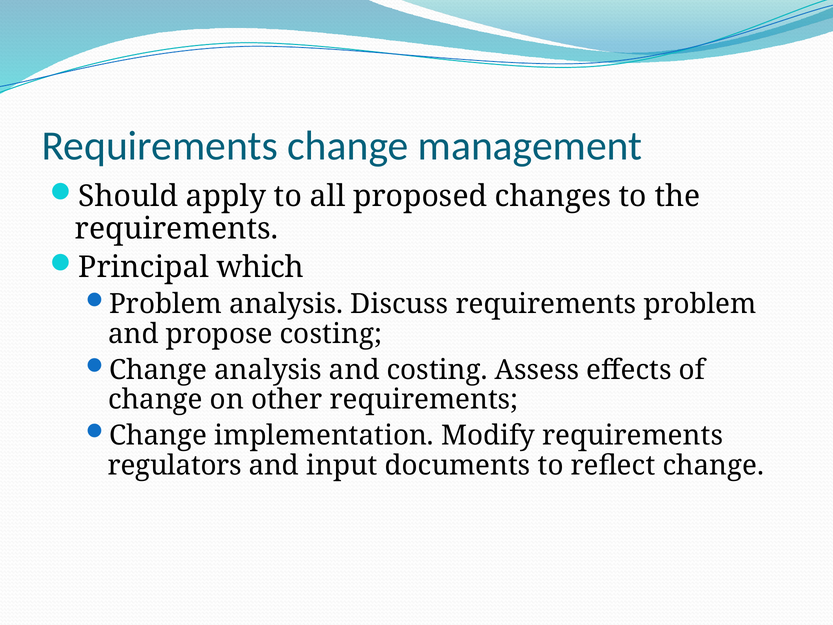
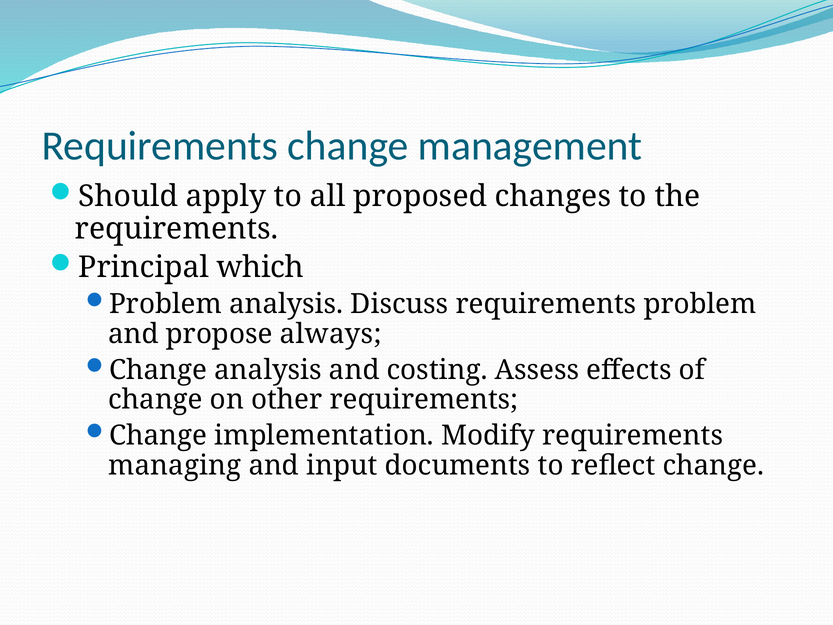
propose costing: costing -> always
regulators: regulators -> managing
